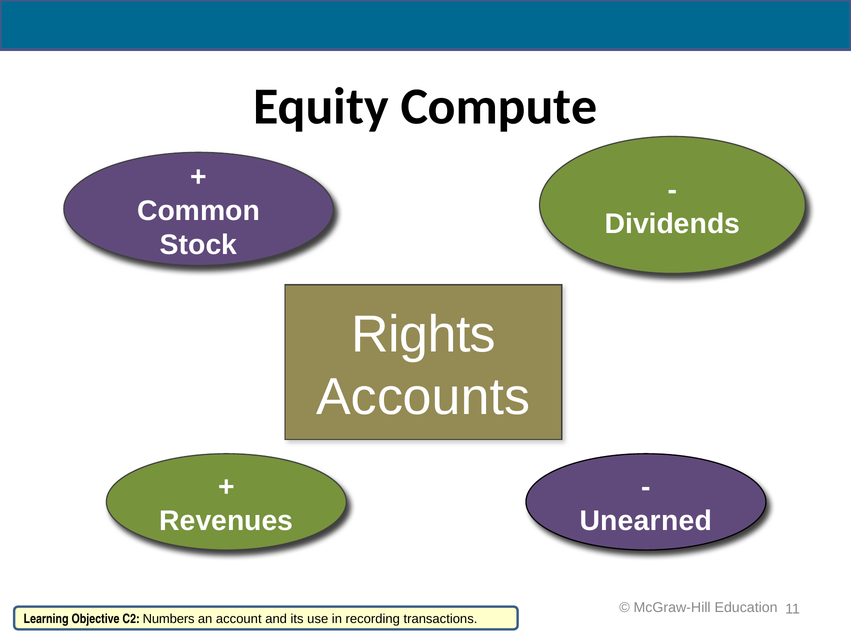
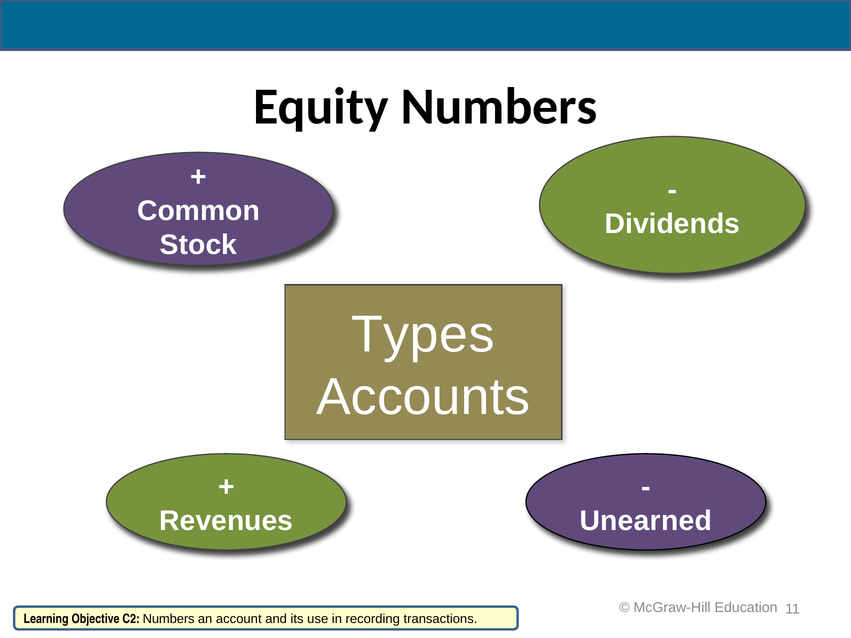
Equity Compute: Compute -> Numbers
Rights: Rights -> Types
